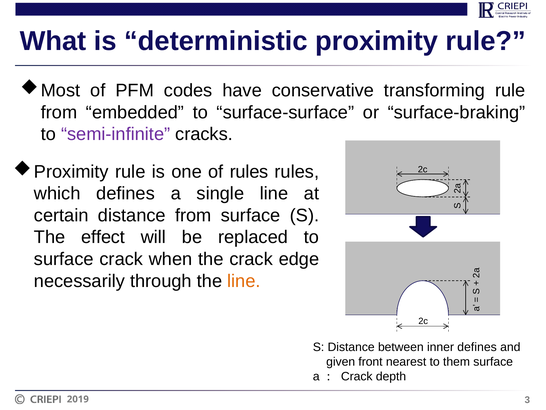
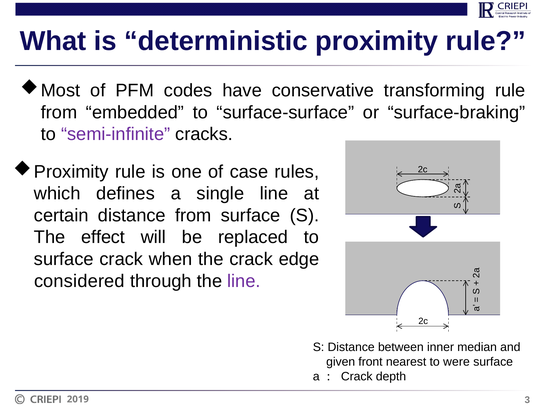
of rules: rules -> case
necessarily: necessarily -> considered
line at (244, 281) colour: orange -> purple
inner defines: defines -> median
them: them -> were
